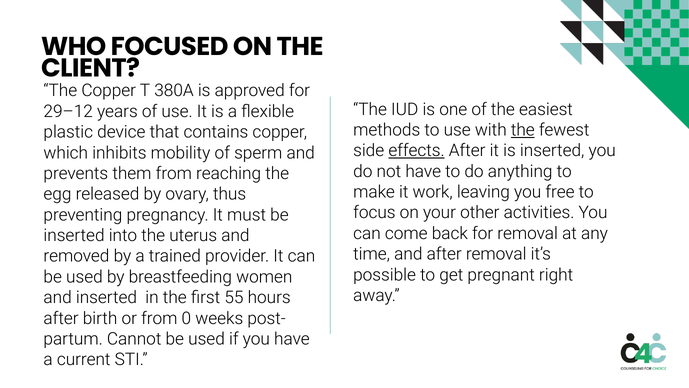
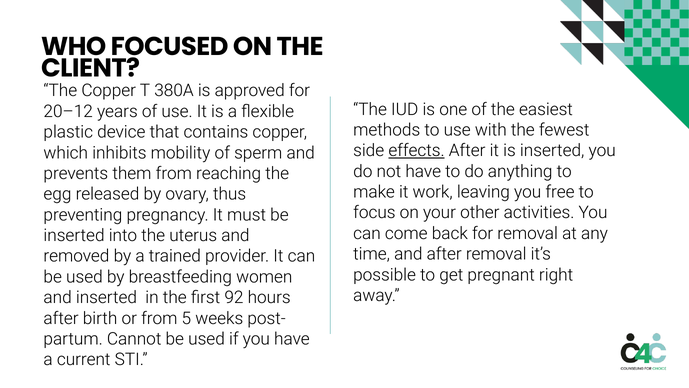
29–12: 29–12 -> 20–12
the at (523, 130) underline: present -> none
55: 55 -> 92
0: 0 -> 5
